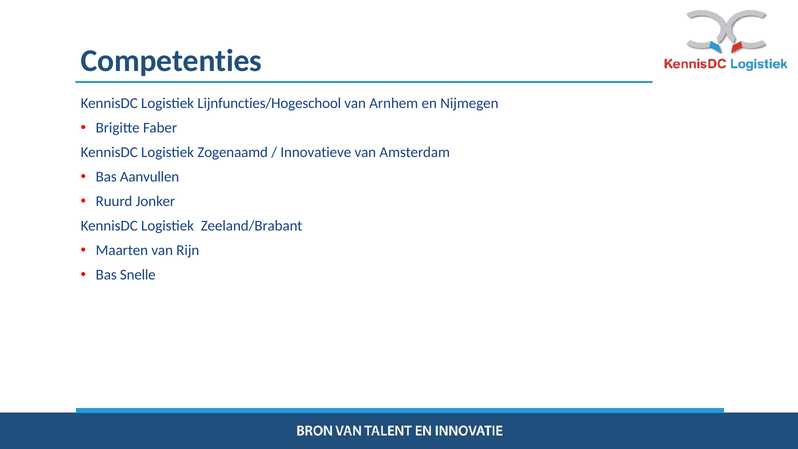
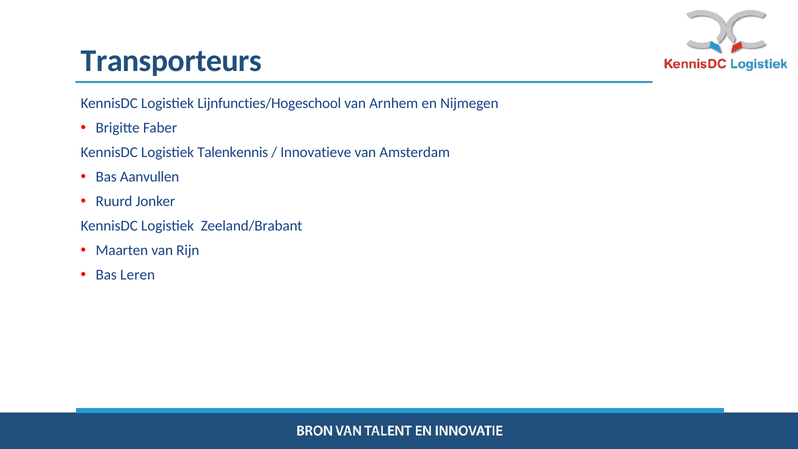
Competenties: Competenties -> Transporteurs
Zogenaamd: Zogenaamd -> Talenkennis
Snelle: Snelle -> Leren
